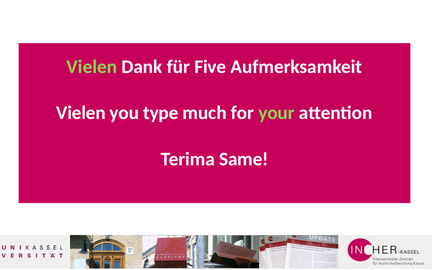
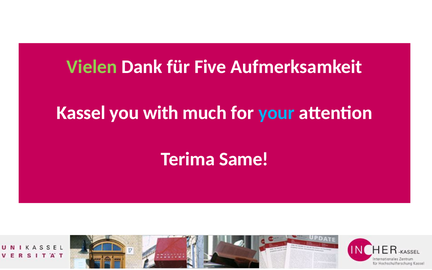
Vielen at (81, 113): Vielen -> Kassel
type: type -> with
your colour: light green -> light blue
